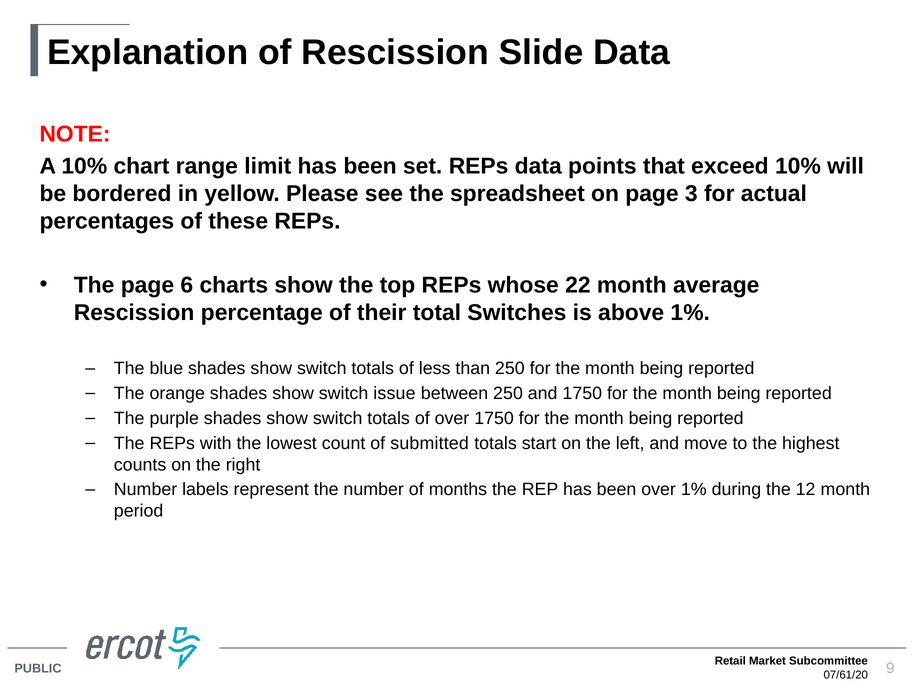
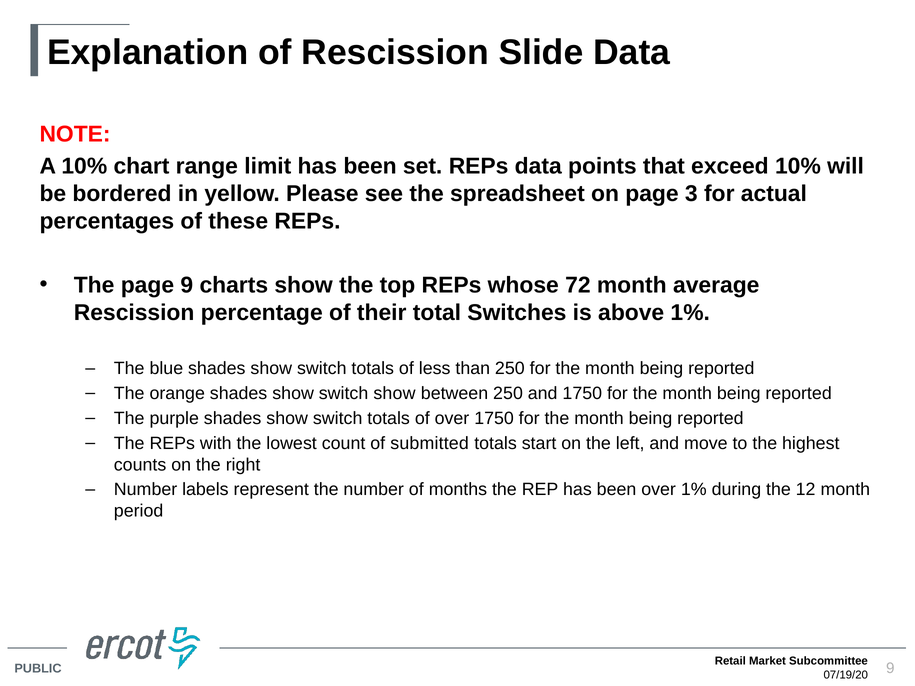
page 6: 6 -> 9
22: 22 -> 72
switch issue: issue -> show
07/61/20: 07/61/20 -> 07/19/20
